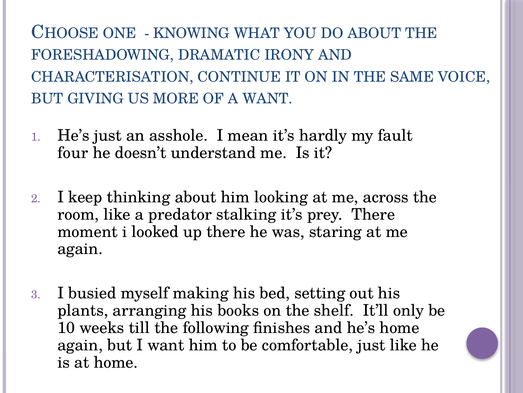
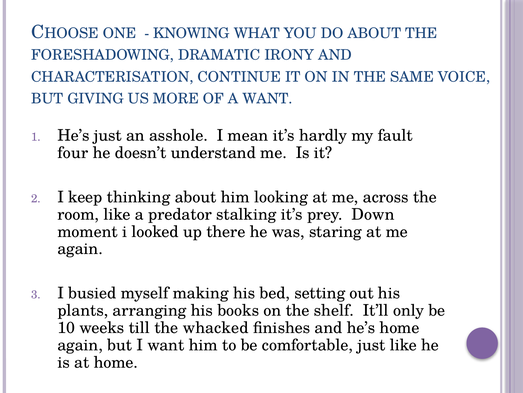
prey There: There -> Down
following: following -> whacked
